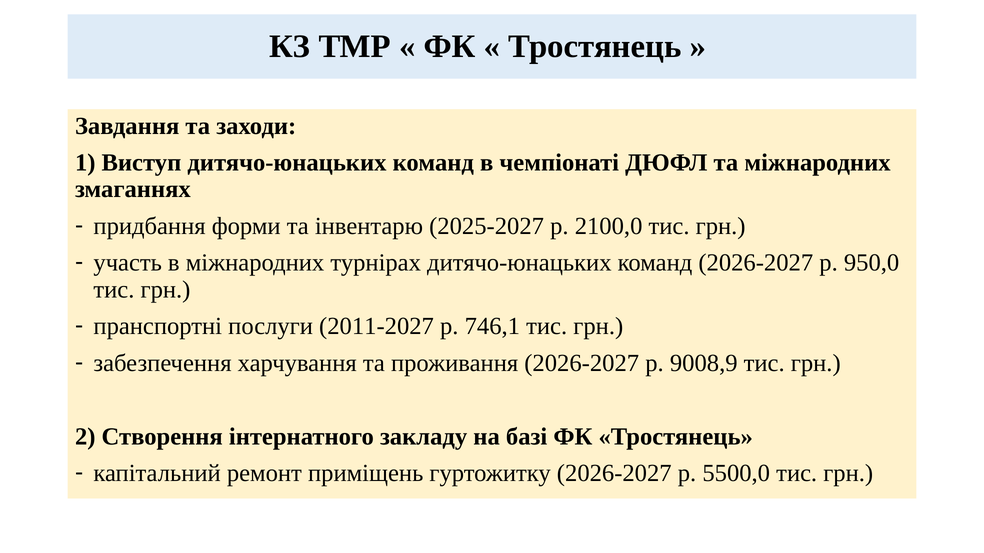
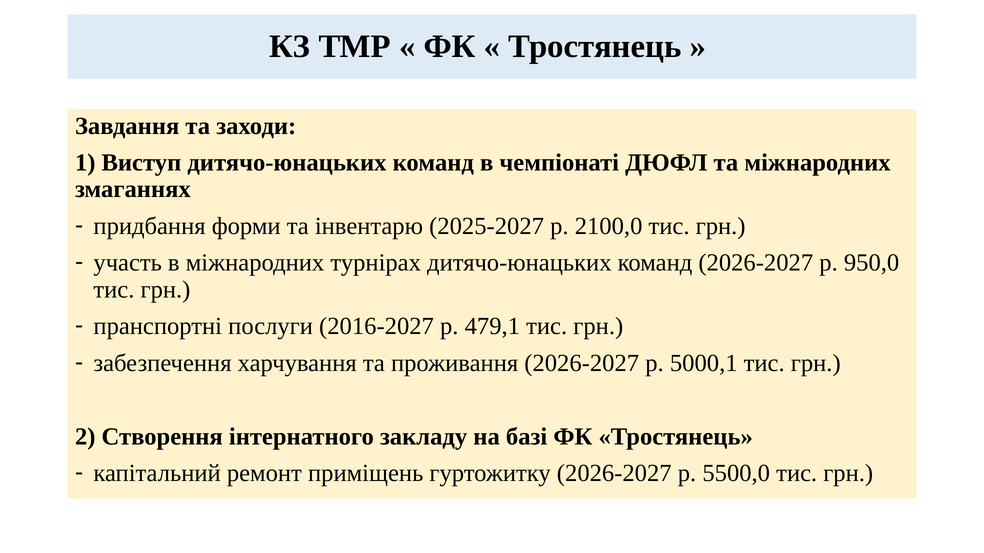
2011-2027: 2011-2027 -> 2016-2027
746,1: 746,1 -> 479,1
9008,9: 9008,9 -> 5000,1
